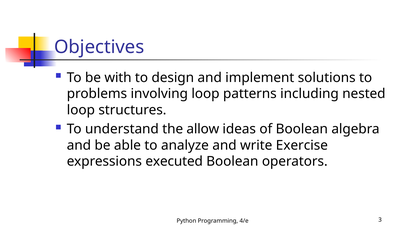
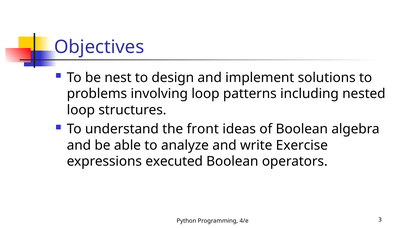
with: with -> nest
allow: allow -> front
